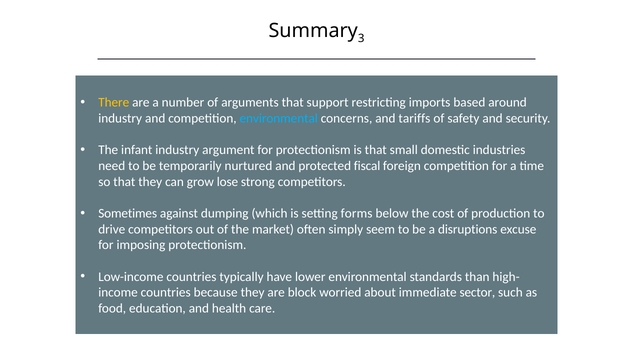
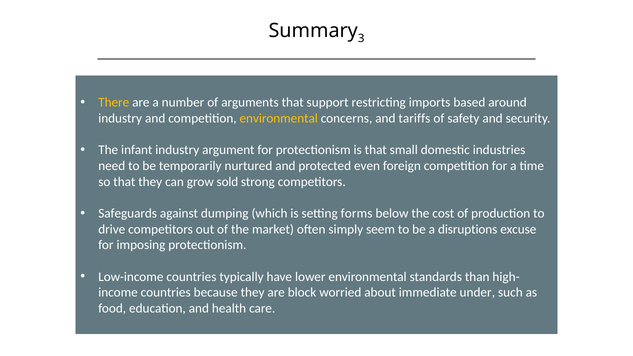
environmental at (279, 118) colour: light blue -> yellow
fiscal: fiscal -> even
lose: lose -> sold
Sometimes: Sometimes -> Safeguards
sector: sector -> under
